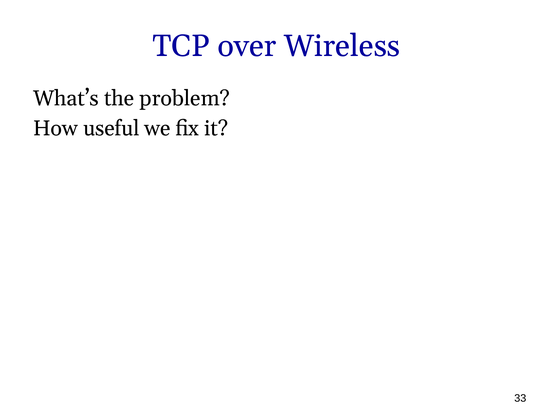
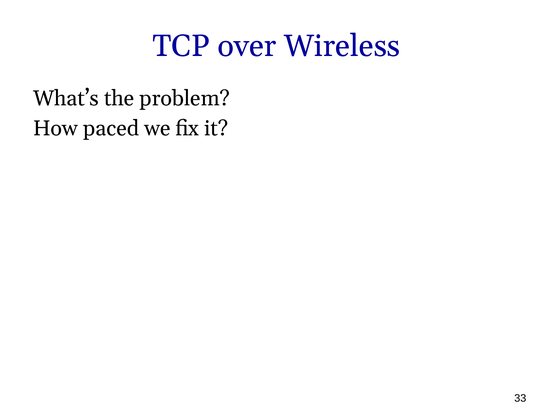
useful: useful -> paced
